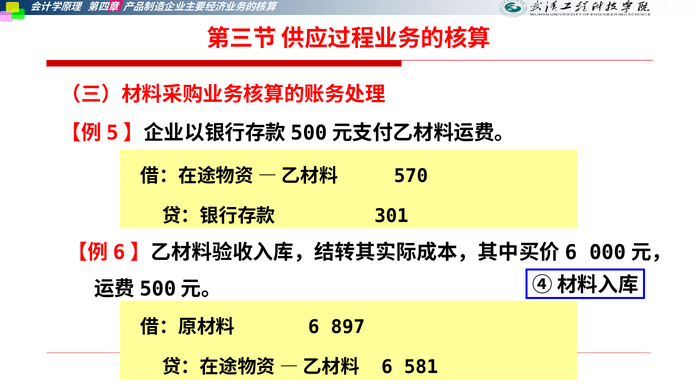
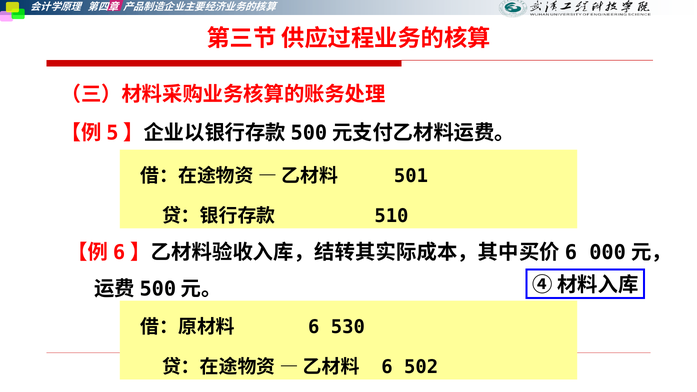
570: 570 -> 501
301: 301 -> 510
897: 897 -> 530
581: 581 -> 502
